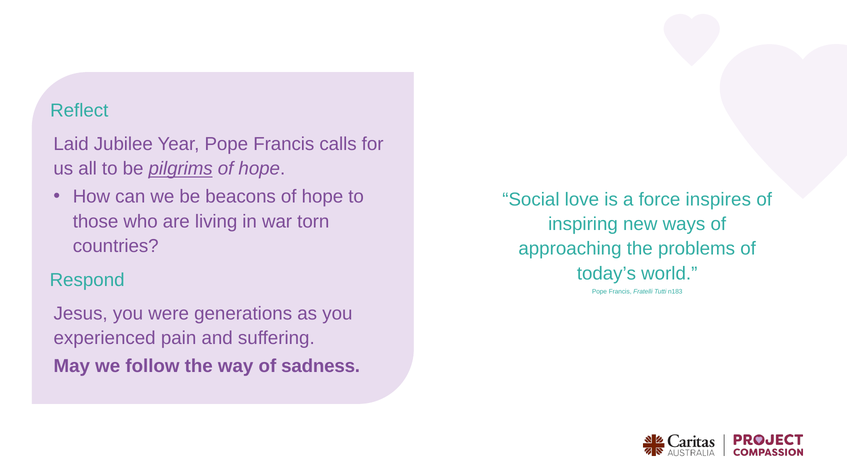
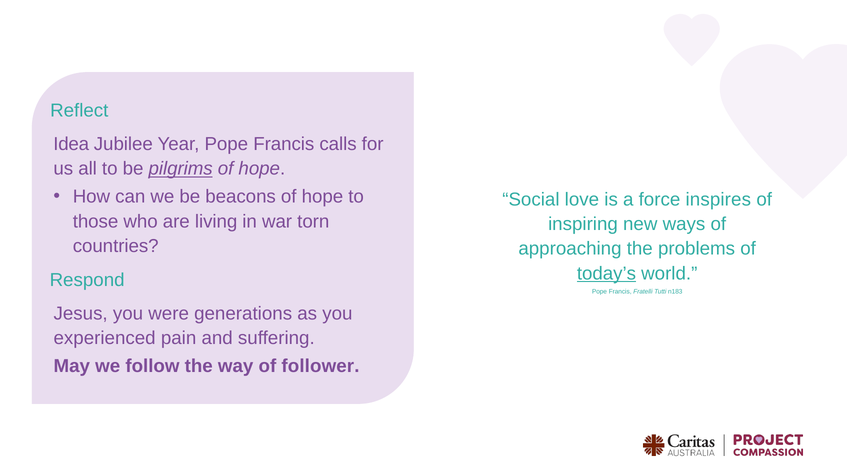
Laid: Laid -> Idea
today’s underline: none -> present
sadness: sadness -> follower
